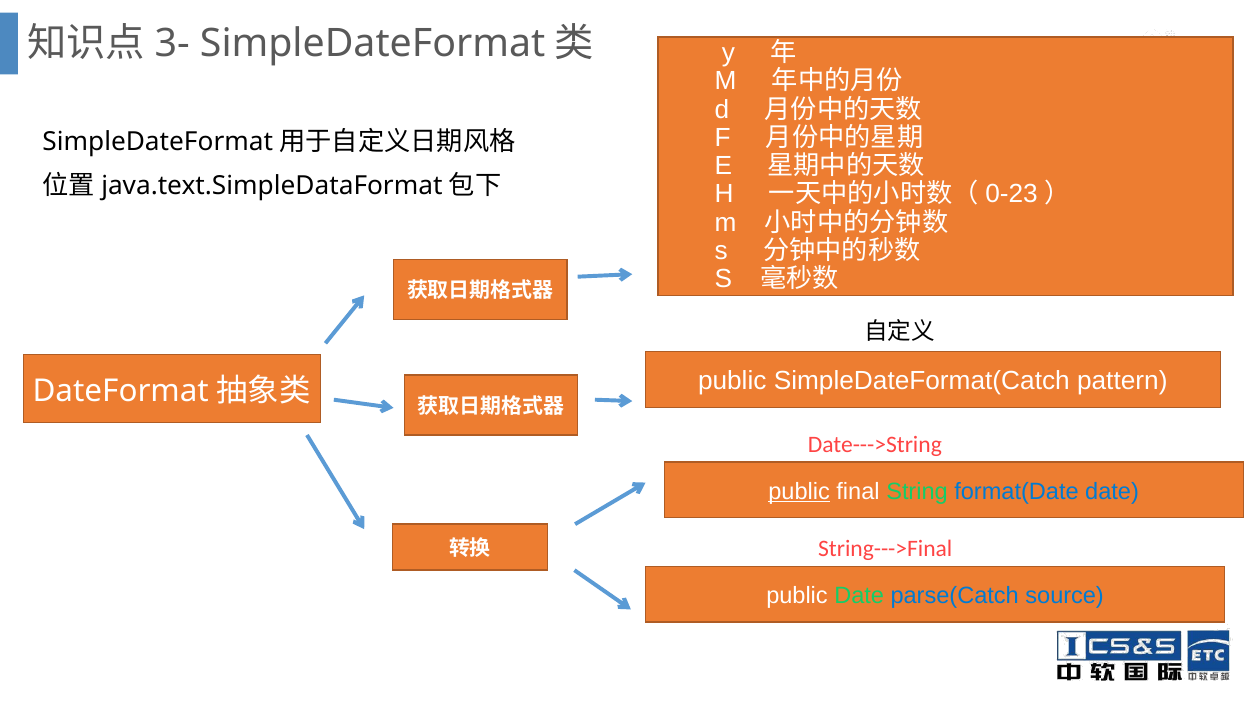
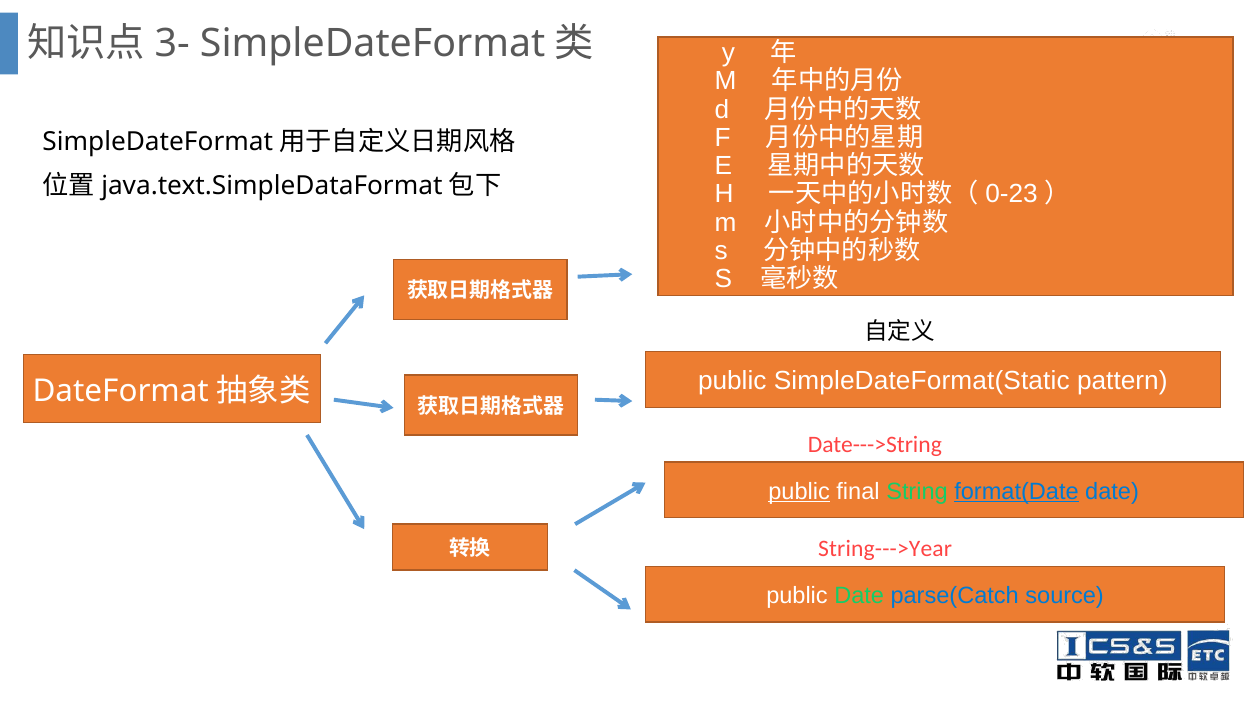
SimpleDateFormat(Catch: SimpleDateFormat(Catch -> SimpleDateFormat(Static
format(Date underline: none -> present
String--->Final: String--->Final -> String--->Year
